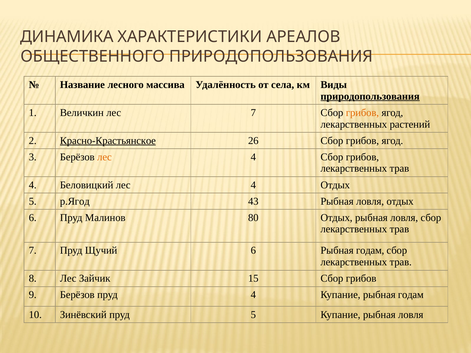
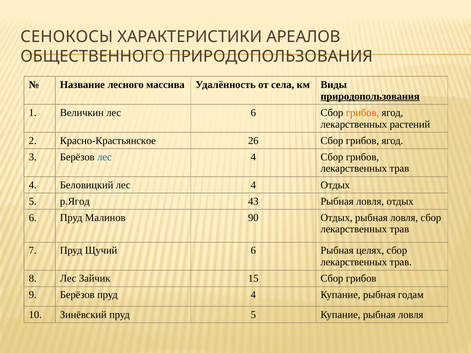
ДИНАМИКА: ДИНАМИКА -> СЕНОКОСЫ
лес 7: 7 -> 6
Красно-Крастьянское underline: present -> none
лес at (104, 157) colour: orange -> blue
80: 80 -> 90
6 Рыбная годам: годам -> целях
